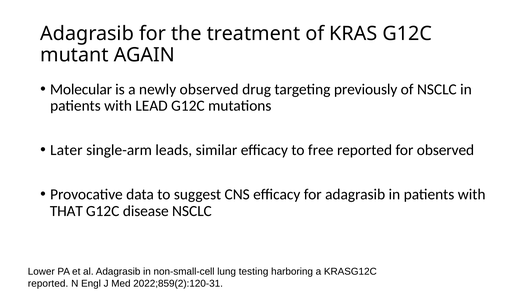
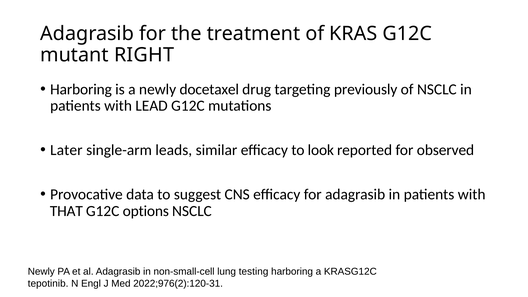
AGAIN: AGAIN -> RIGHT
Molecular at (81, 89): Molecular -> Harboring
newly observed: observed -> docetaxel
free: free -> look
disease: disease -> options
Lower at (41, 272): Lower -> Newly
reported at (48, 283): reported -> tepotinib
2022;859(2):120-31: 2022;859(2):120-31 -> 2022;976(2):120-31
